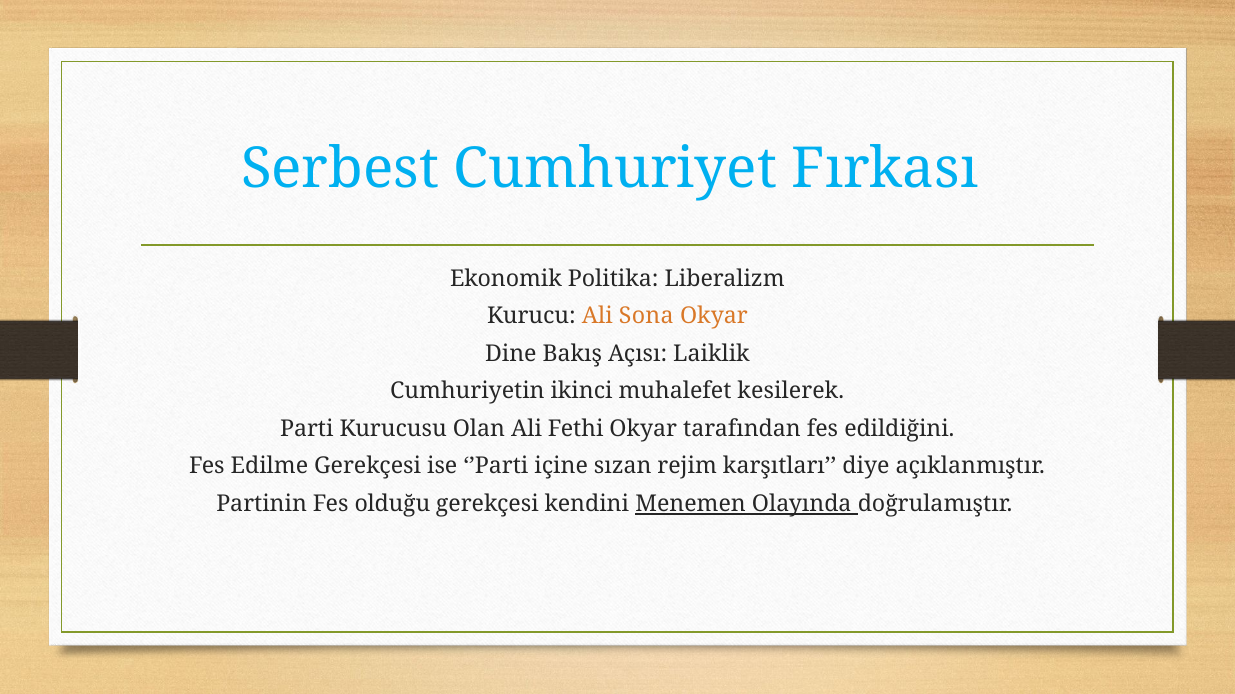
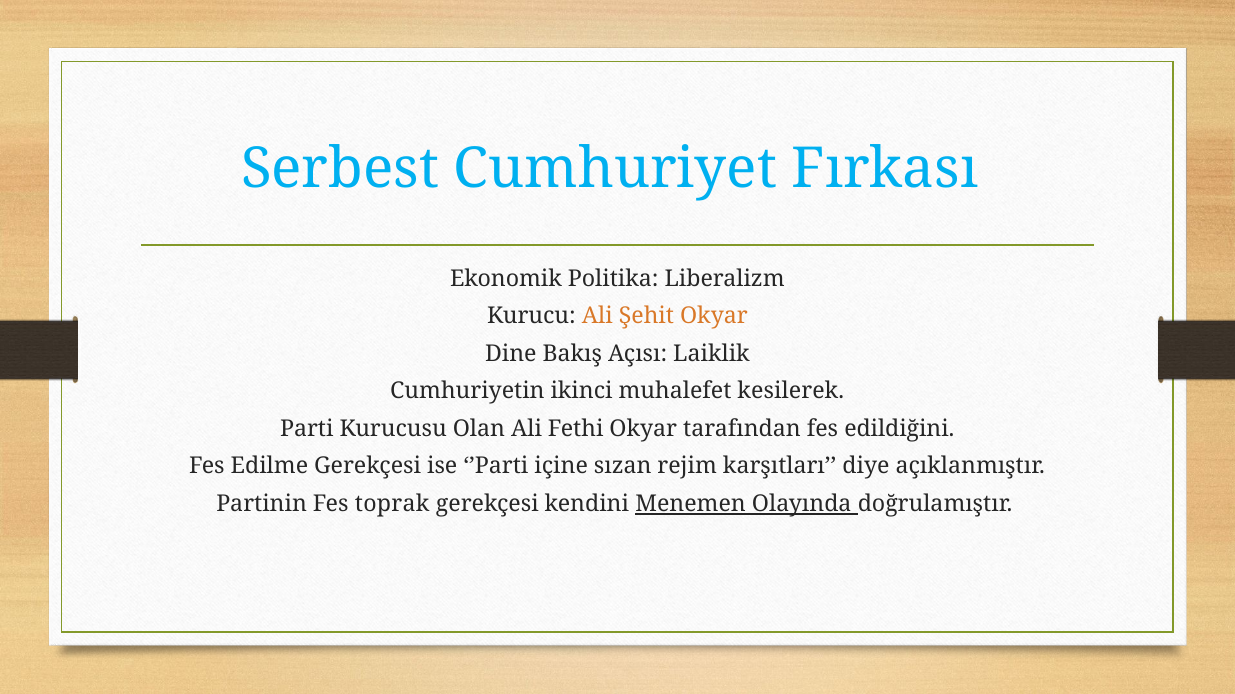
Sona: Sona -> Şehit
olduğu: olduğu -> toprak
